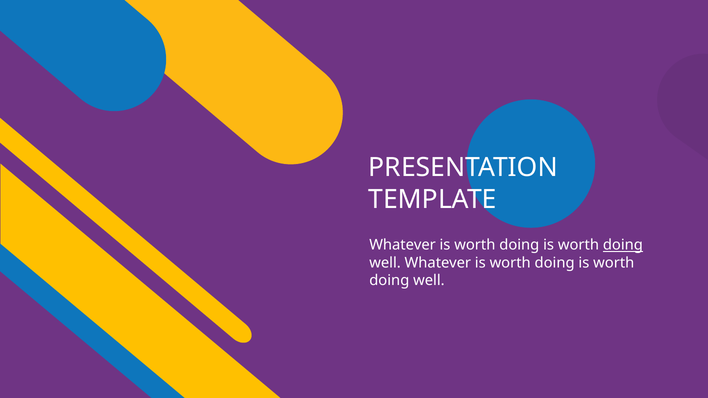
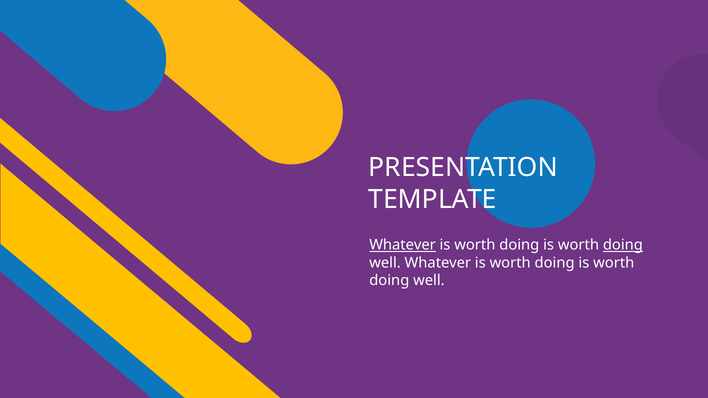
Whatever at (403, 245) underline: none -> present
